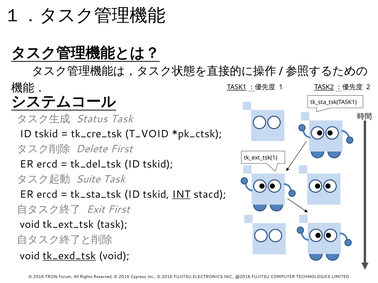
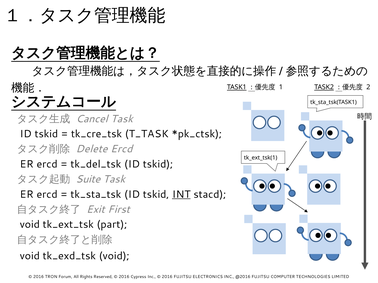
Status: Status -> Cancel
T_VOID: T_VOID -> T_TASK
Delete First: First -> Ercd
tk_ext_tsk task: task -> part
tk_exd_tsk underline: present -> none
